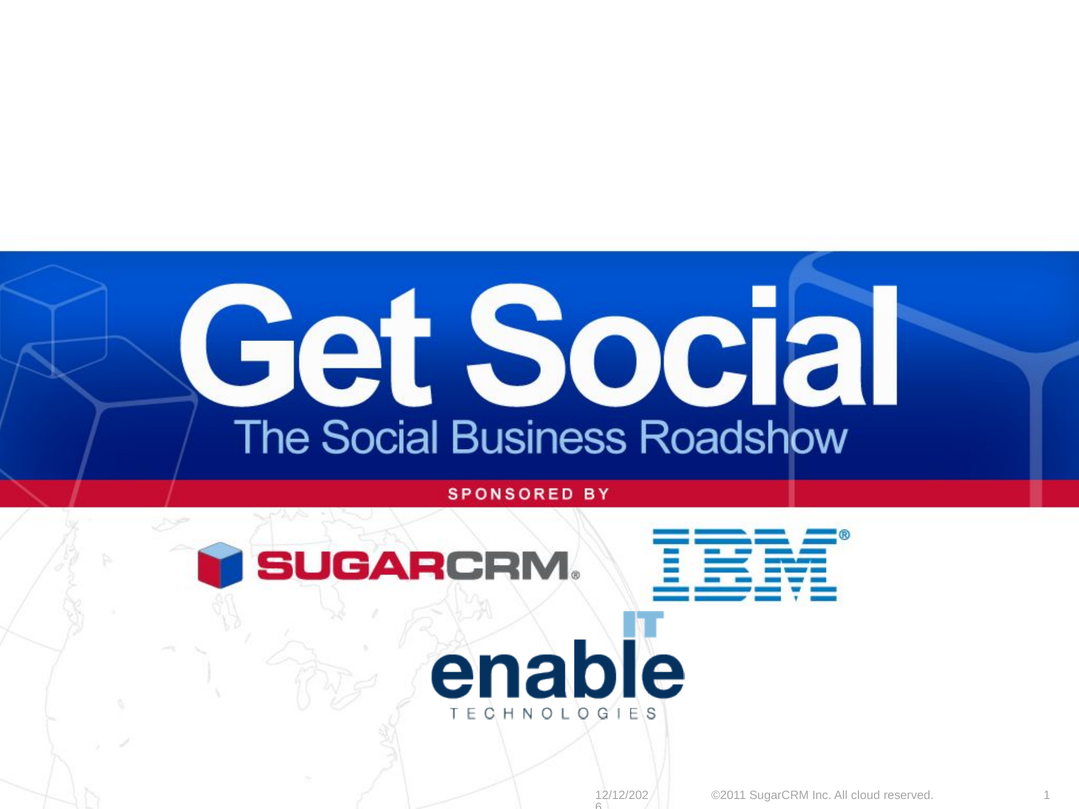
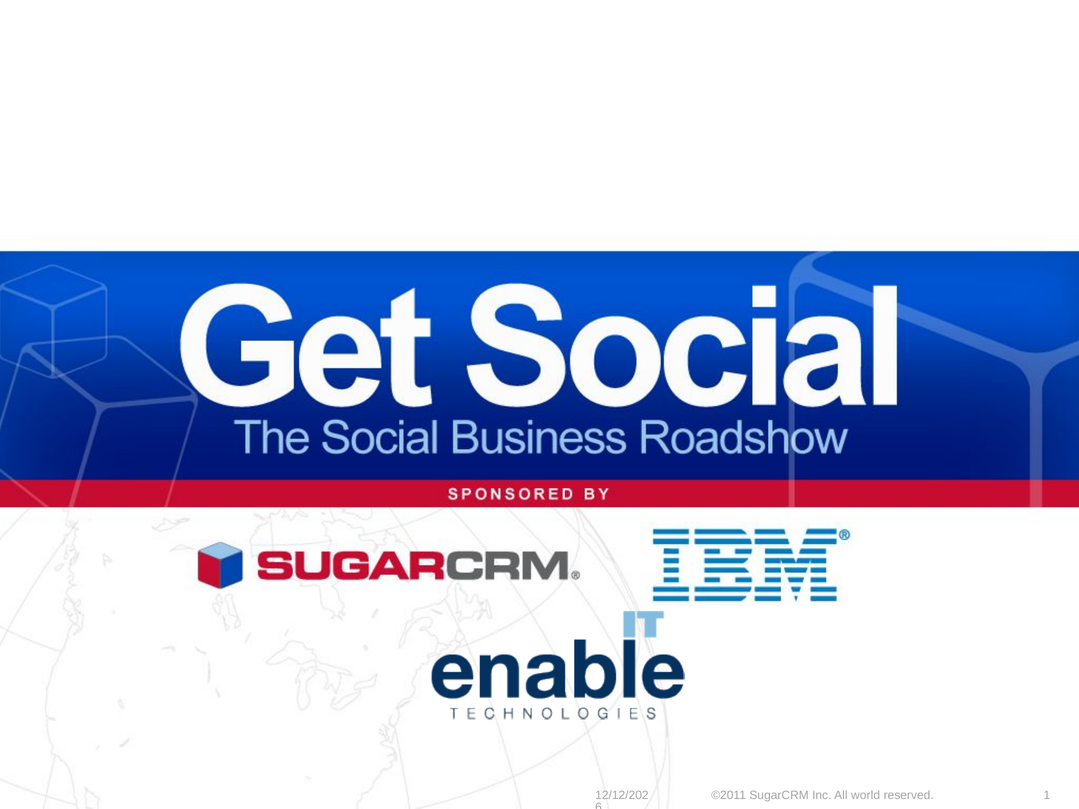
cloud: cloud -> world
